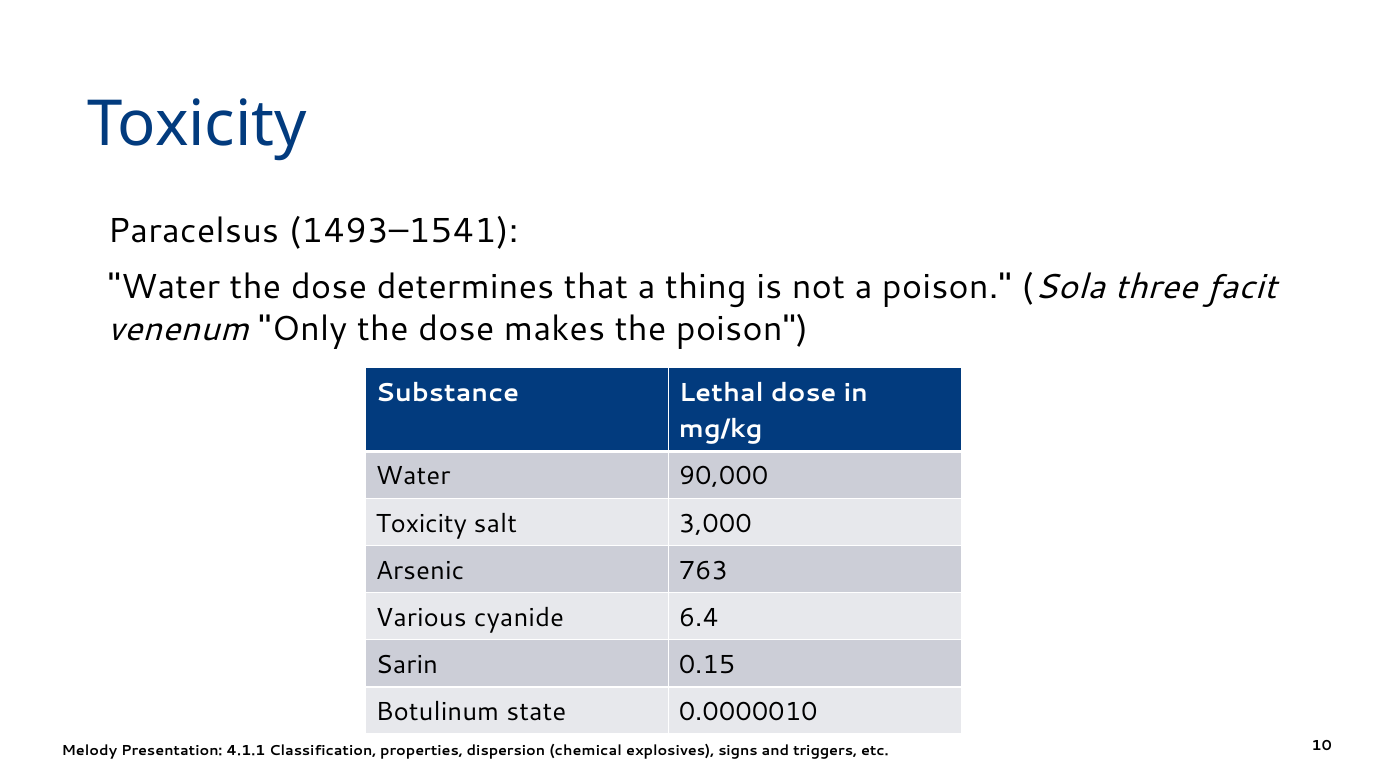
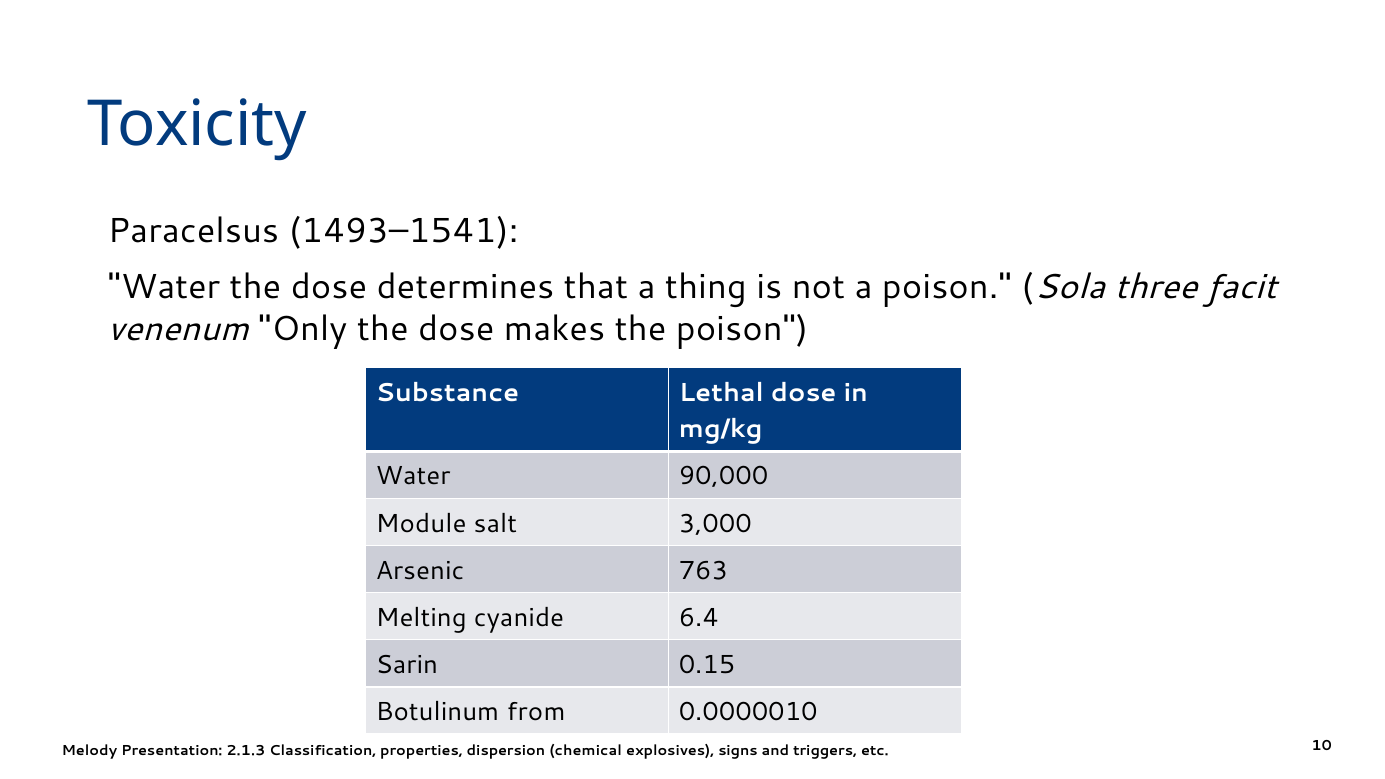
Toxicity at (421, 524): Toxicity -> Module
Various: Various -> Melting
state: state -> from
4.1.1: 4.1.1 -> 2.1.3
